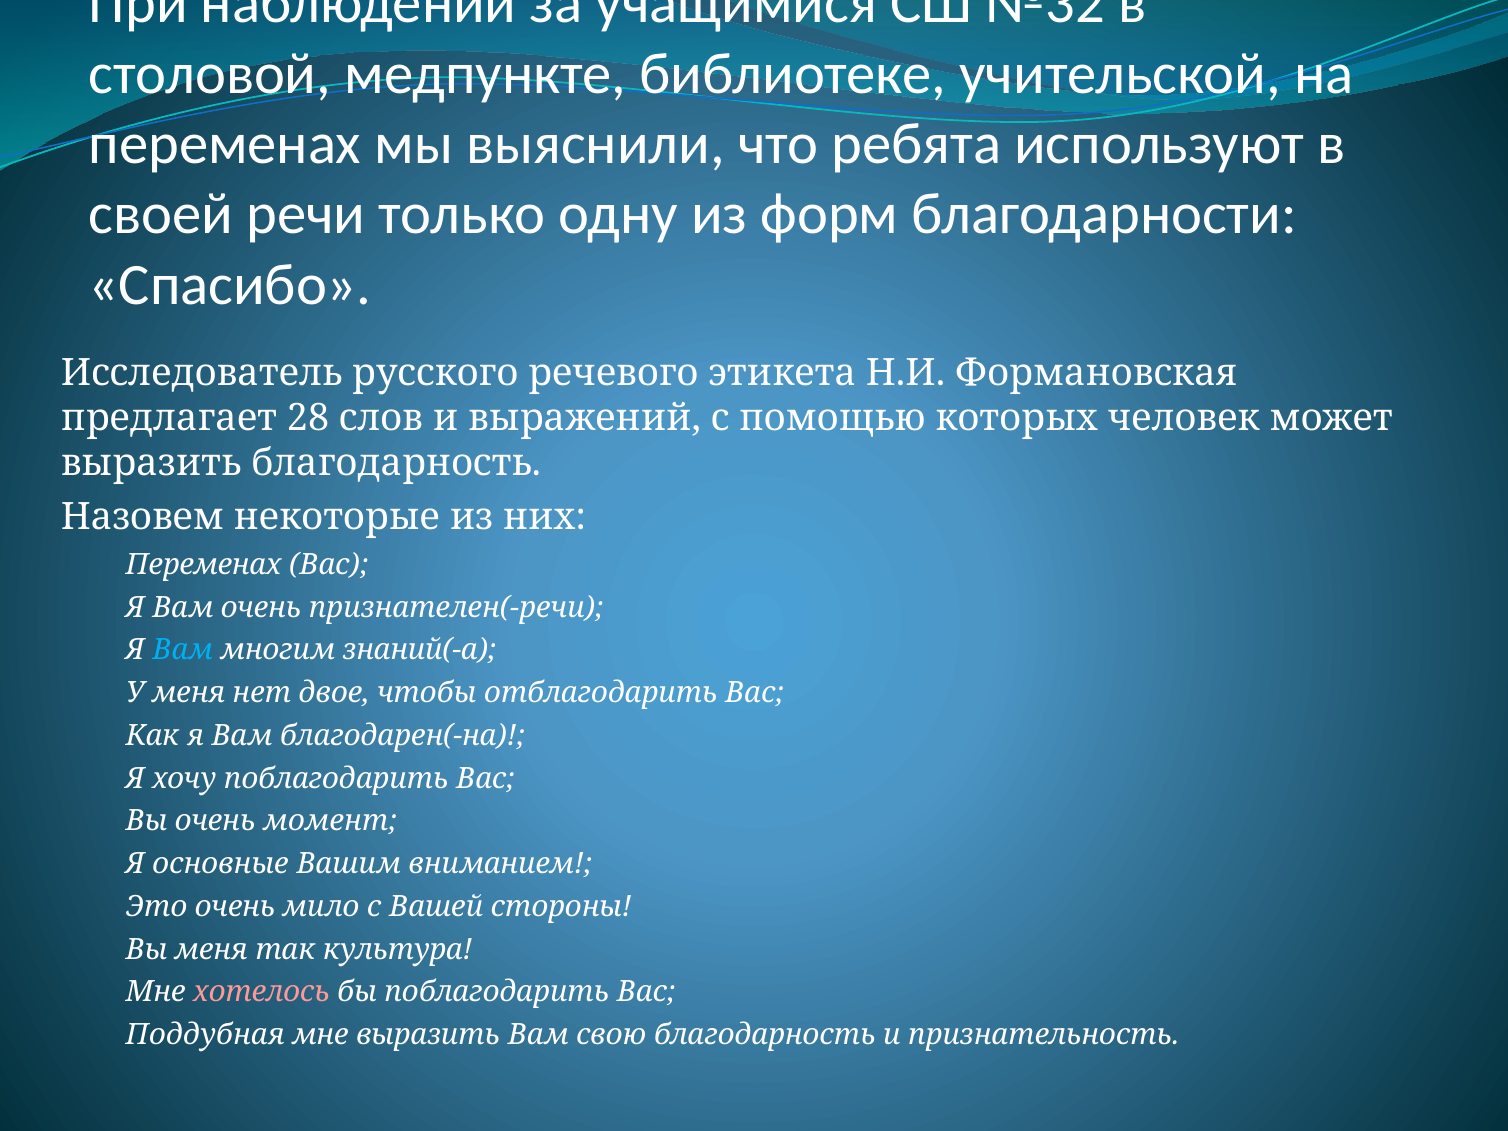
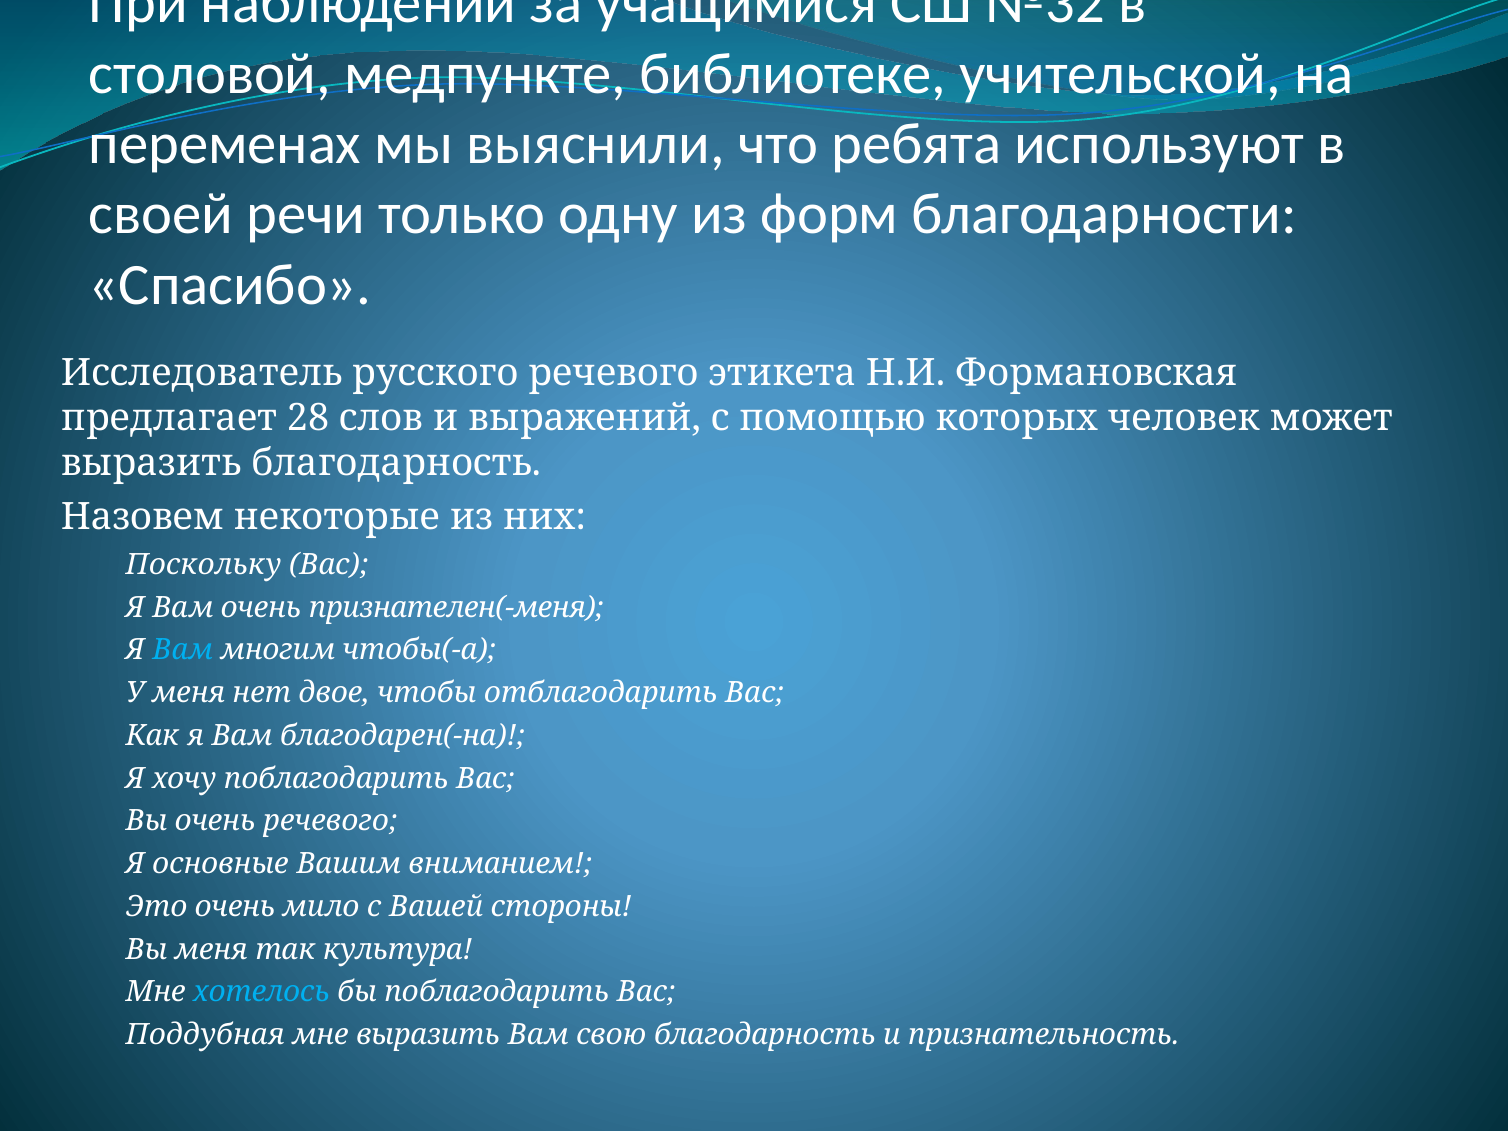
Переменах at (204, 565): Переменах -> Поскольку
признателен(-речи: признателен(-речи -> признателен(-меня
знаний(-а: знаний(-а -> чтобы(-а
очень момент: момент -> речевого
хотелось colour: pink -> light blue
